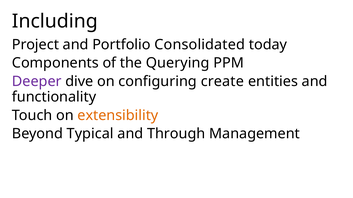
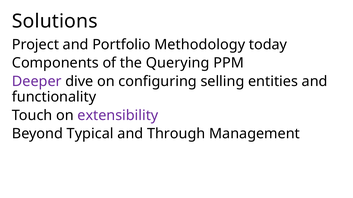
Including: Including -> Solutions
Consolidated: Consolidated -> Methodology
create: create -> selling
extensibility colour: orange -> purple
